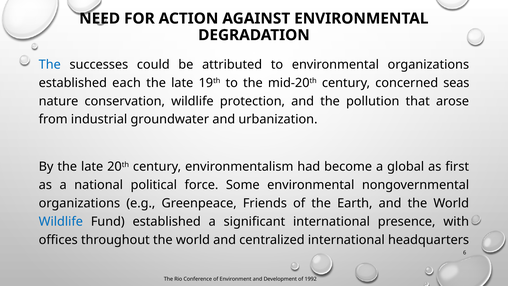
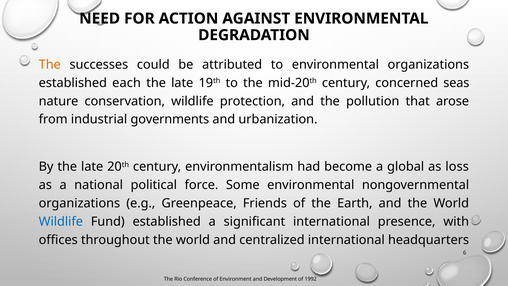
The at (50, 65) colour: blue -> orange
groundwater: groundwater -> governments
first: first -> loss
